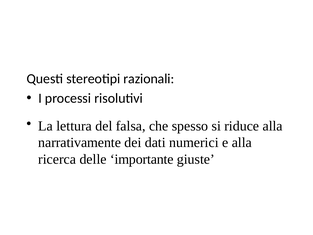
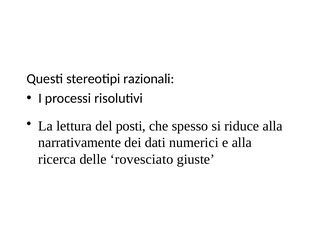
falsa: falsa -> posti
importante: importante -> rovesciato
